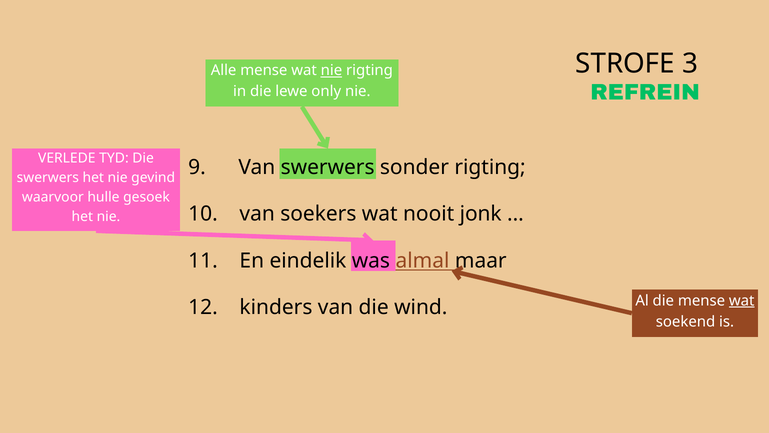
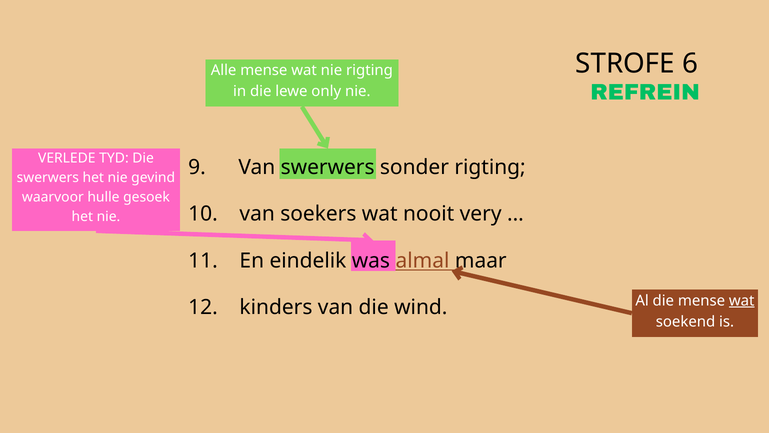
3: 3 -> 6
nie at (331, 70) underline: present -> none
jonk: jonk -> very
